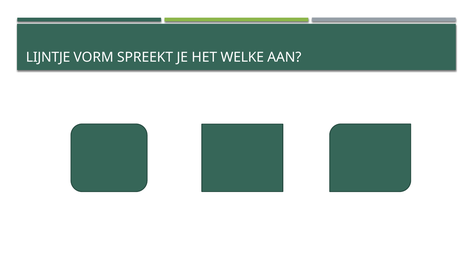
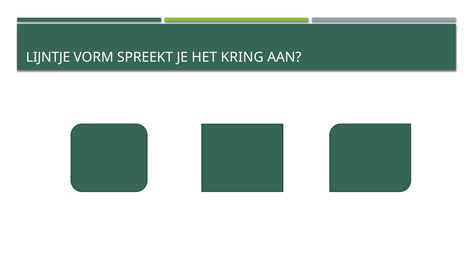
WELKE: WELKE -> KRING
